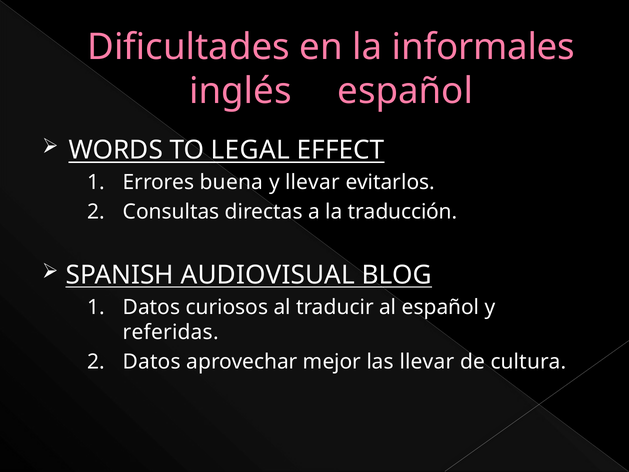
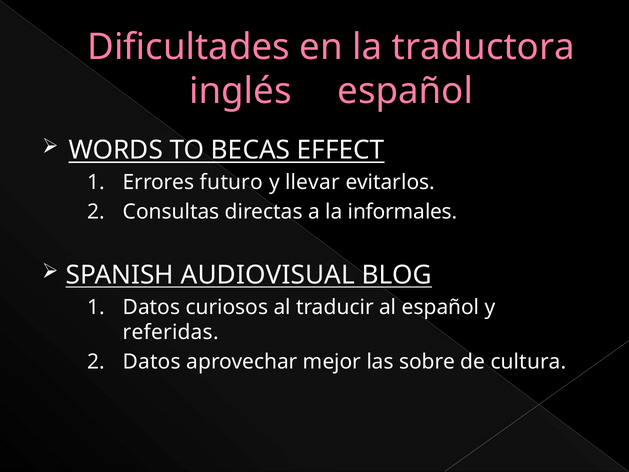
informales: informales -> traductora
LEGAL: LEGAL -> BECAS
buena: buena -> futuro
traducción: traducción -> informales
las llevar: llevar -> sobre
